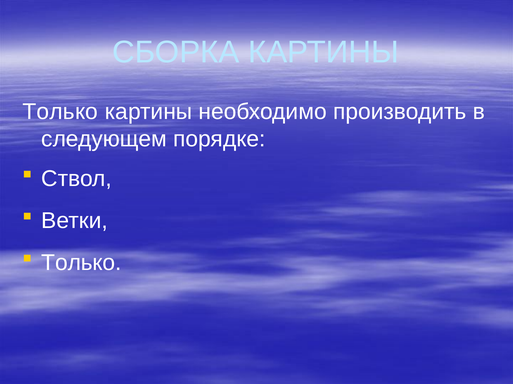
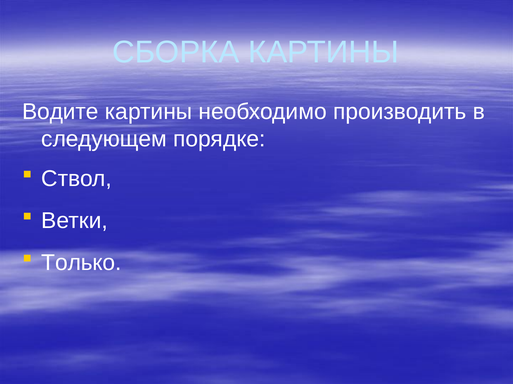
Только at (60, 112): Только -> Водите
